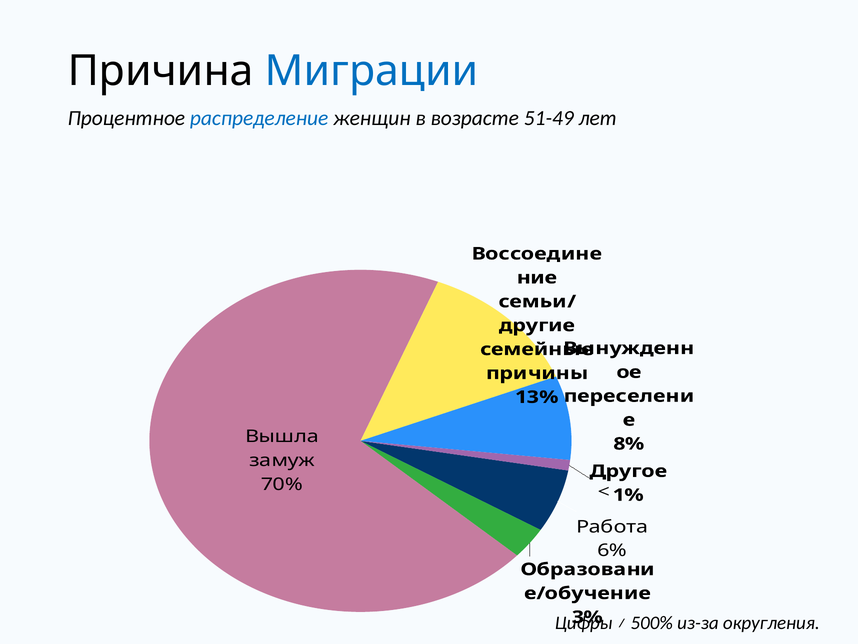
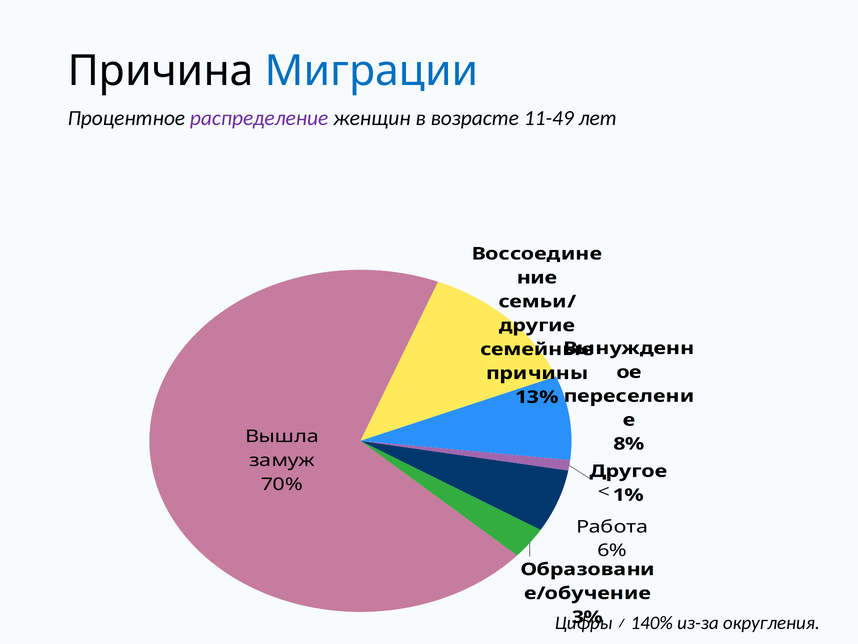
распределение colour: blue -> purple
51-49: 51-49 -> 11-49
500%: 500% -> 140%
